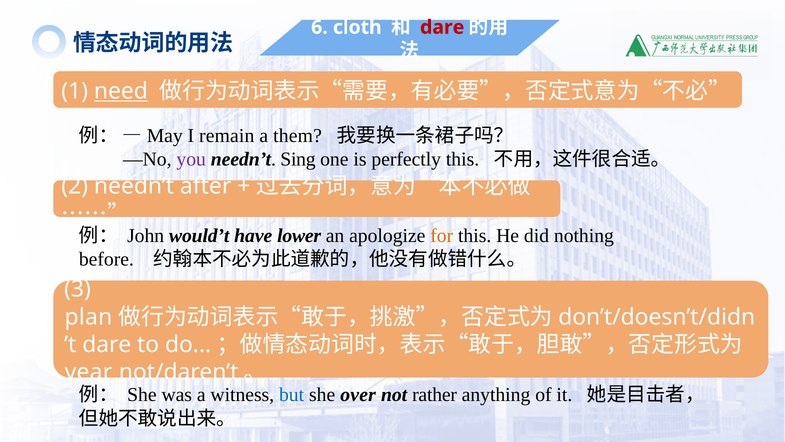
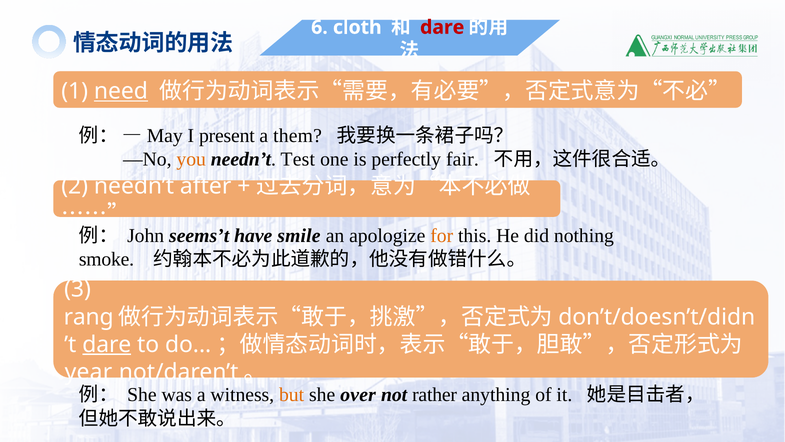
remain: remain -> present
you colour: purple -> orange
Sing: Sing -> Test
perfectly this: this -> fair
would’t: would’t -> seems’t
lower: lower -> smile
before: before -> smoke
plan: plan -> rang
dare at (107, 344) underline: none -> present
but colour: blue -> orange
